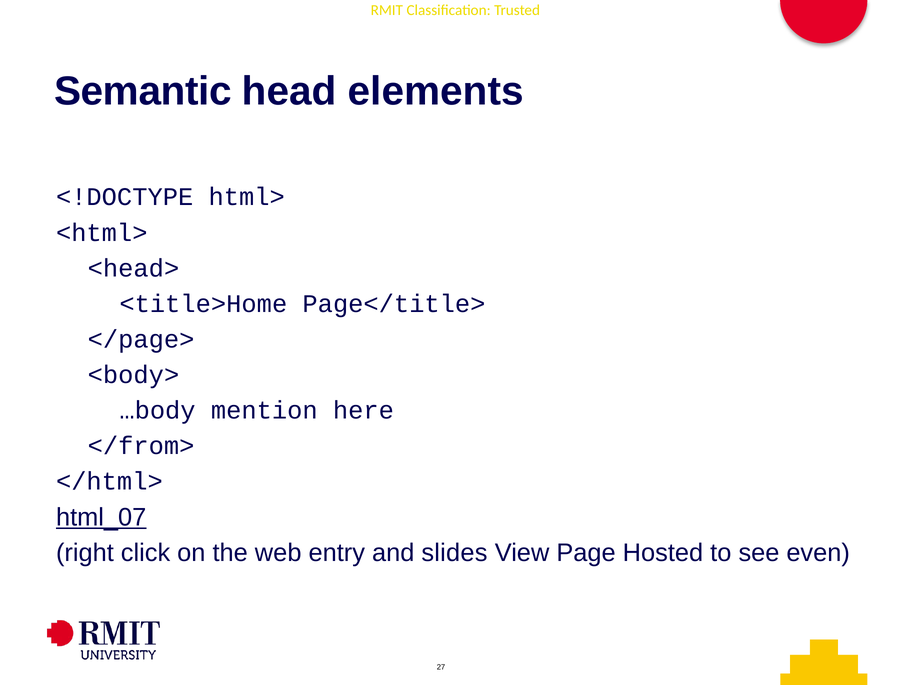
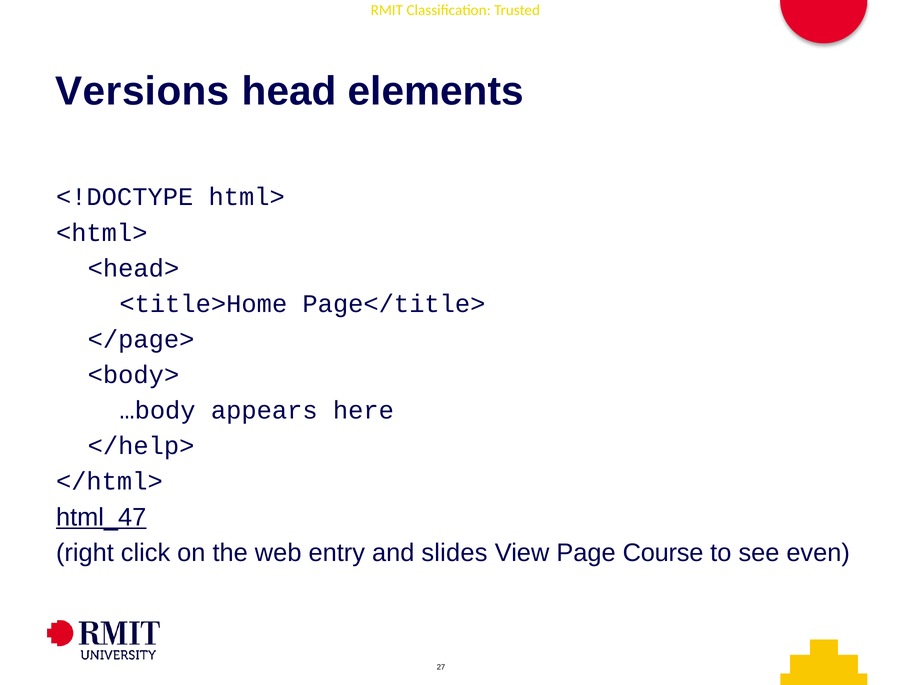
Semantic: Semantic -> Versions
mention: mention -> appears
</from>: </from> -> </help>
html_07: html_07 -> html_47
Hosted: Hosted -> Course
